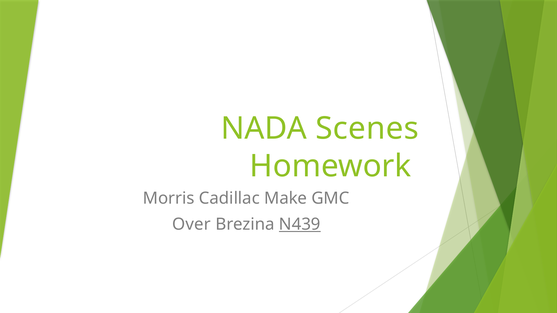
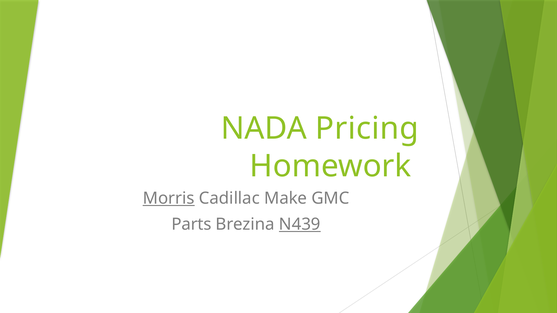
Scenes: Scenes -> Pricing
Morris underline: none -> present
Over: Over -> Parts
